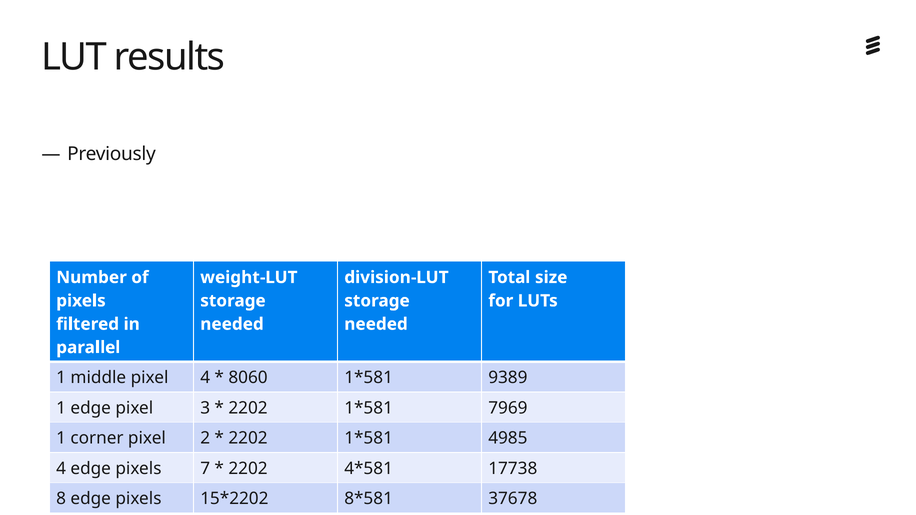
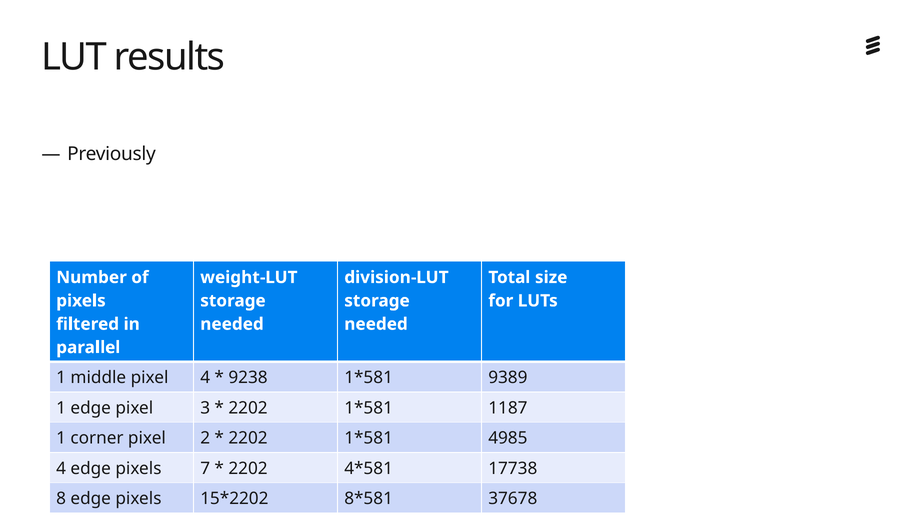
8060: 8060 -> 9238
7969: 7969 -> 1187
